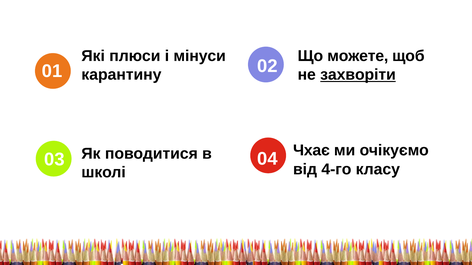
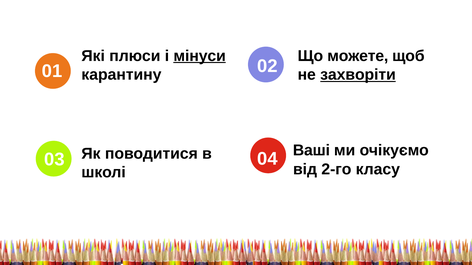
мінуси underline: none -> present
Чхає: Чхає -> Ваші
4-го: 4-го -> 2-го
